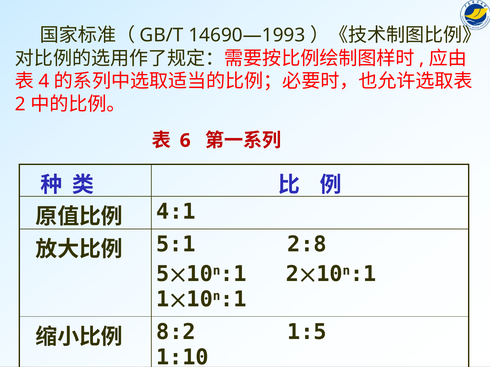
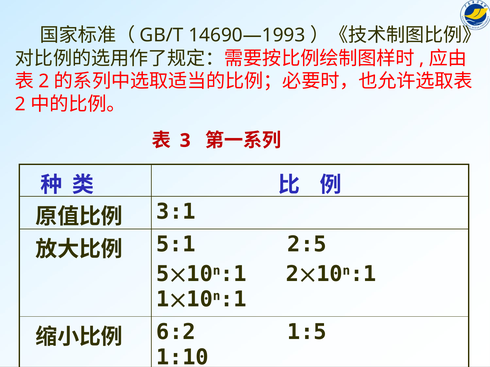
4 at (44, 81): 4 -> 2
6: 6 -> 3
4:1: 4:1 -> 3:1
2:8: 2:8 -> 2:5
8:2: 8:2 -> 6:2
